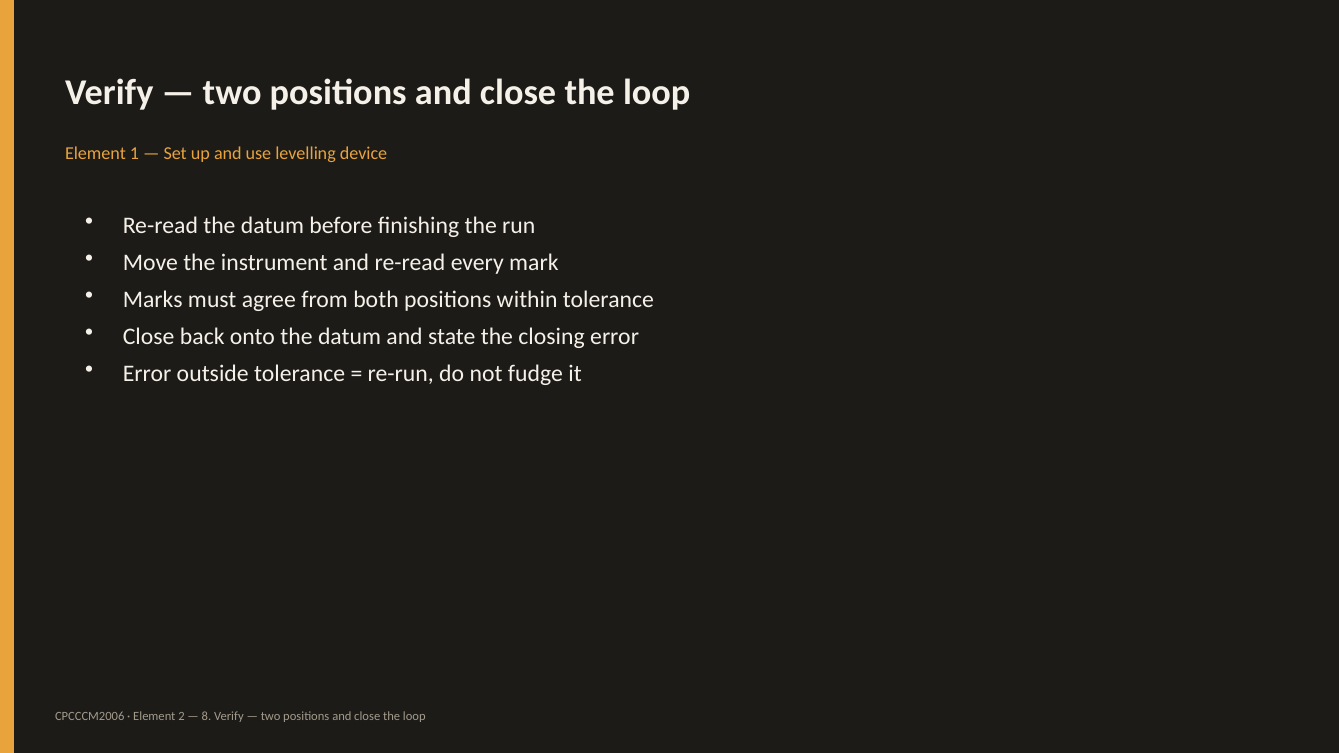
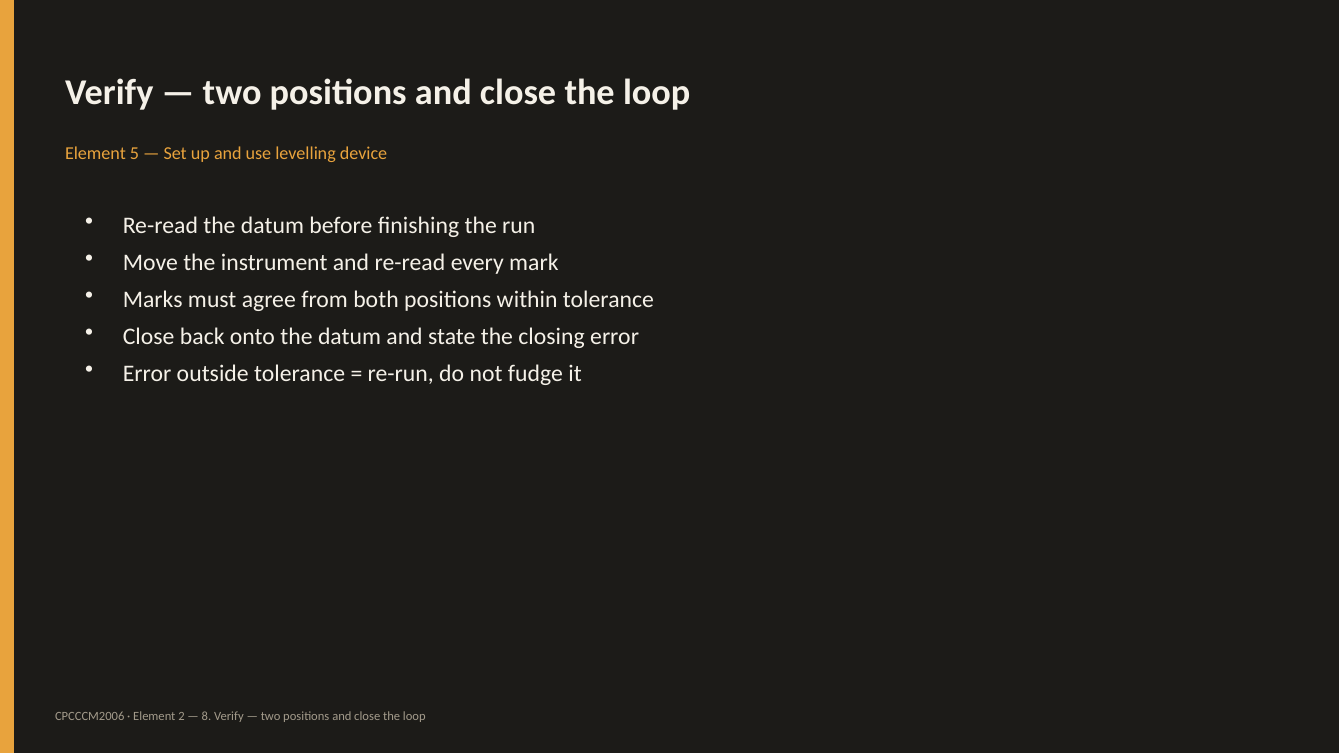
1: 1 -> 5
